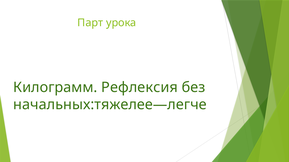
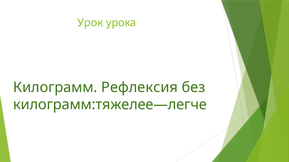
Парт: Парт -> Урок
начальных:тяжелее—легче: начальных:тяжелее—легче -> килограмм:тяжелее—легче
